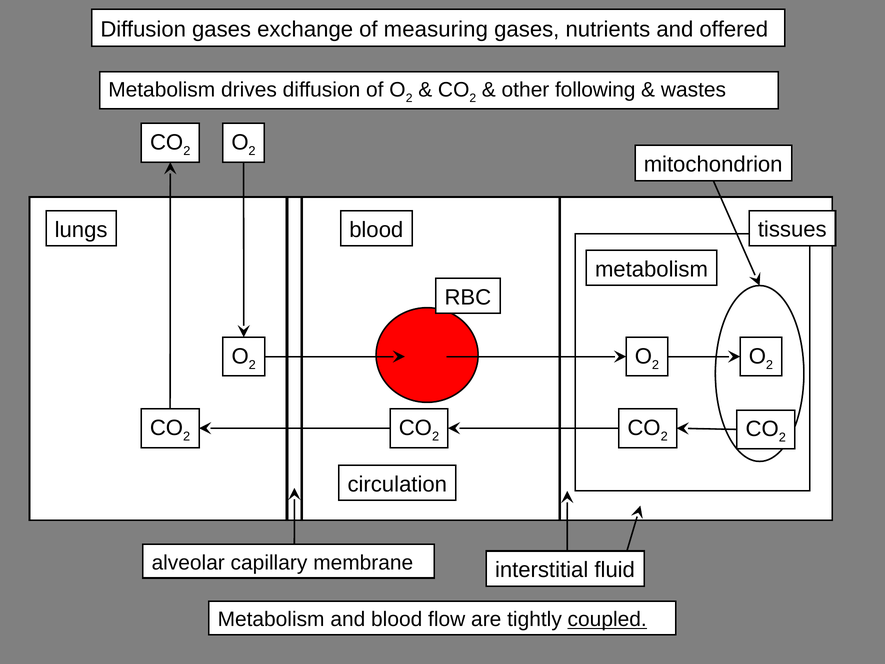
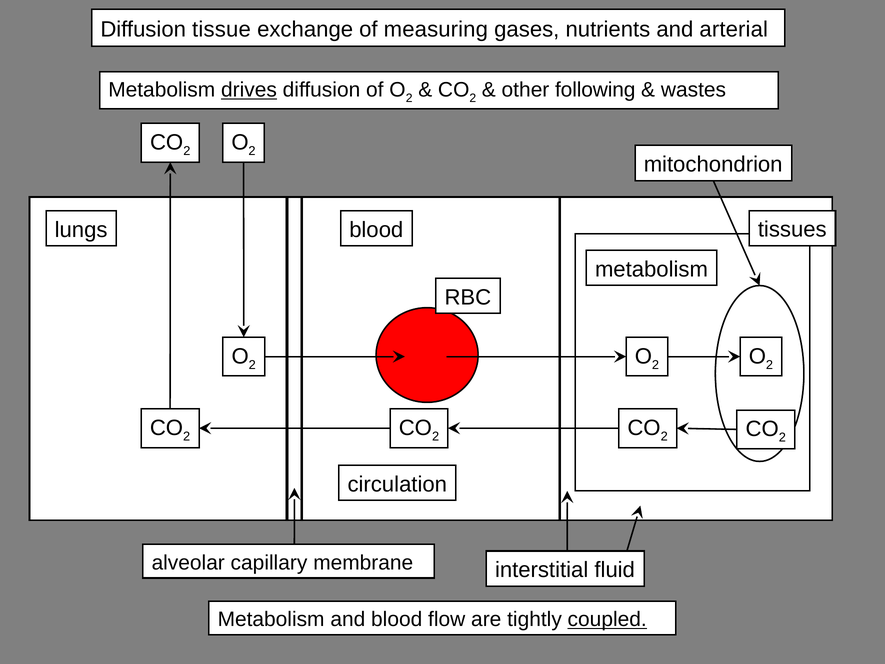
Diffusion gases: gases -> tissue
offered: offered -> arterial
drives underline: none -> present
